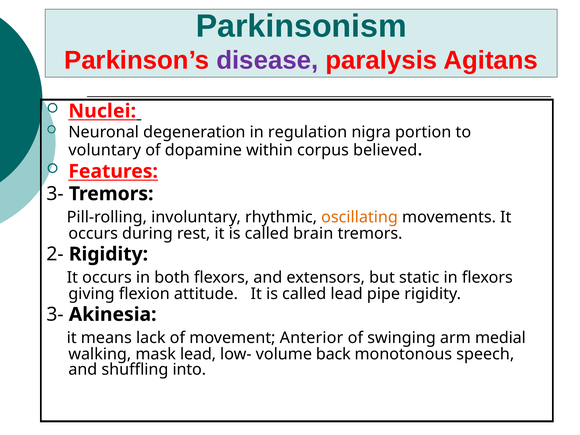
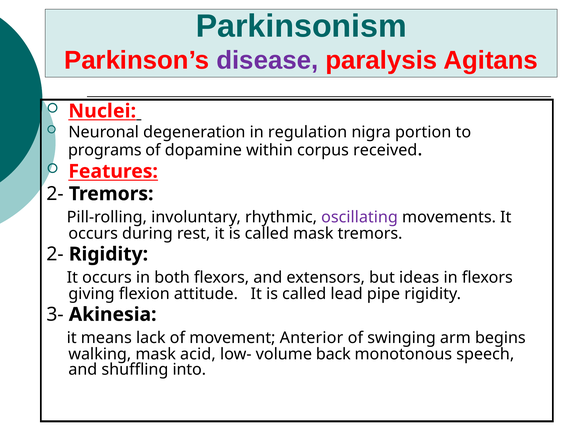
voluntary: voluntary -> programs
believed: believed -> received
3- at (55, 194): 3- -> 2-
oscillating colour: orange -> purple
called brain: brain -> mask
static: static -> ideas
medial: medial -> begins
mask lead: lead -> acid
